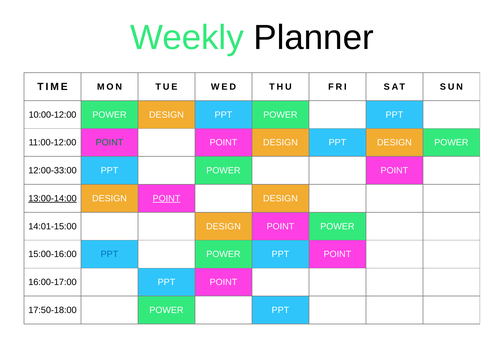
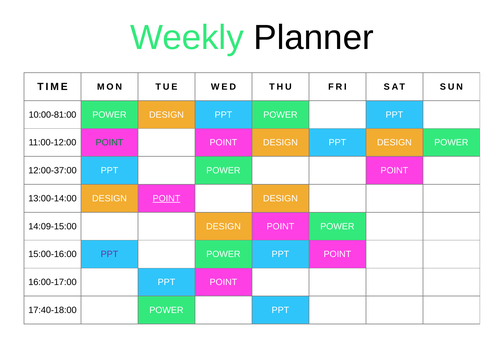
10:00-12:00: 10:00-12:00 -> 10:00-81:00
12:00-33:00: 12:00-33:00 -> 12:00-37:00
13:00-14:00 underline: present -> none
14:01-15:00: 14:01-15:00 -> 14:09-15:00
PPT at (109, 254) colour: blue -> purple
17:50-18:00: 17:50-18:00 -> 17:40-18:00
